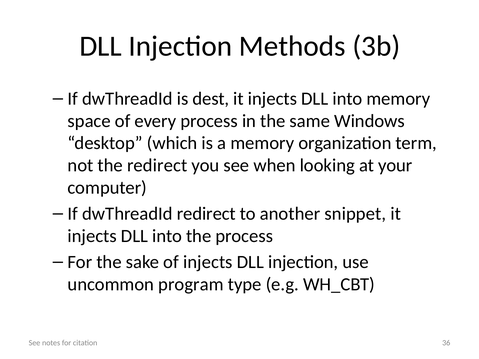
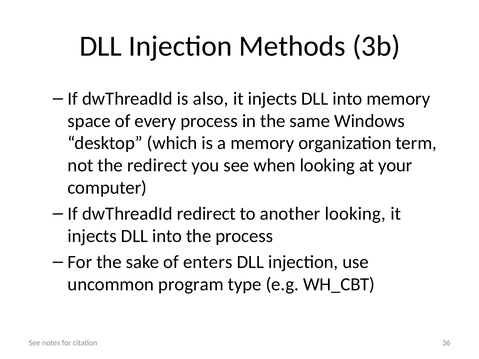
dest: dest -> also
another snippet: snippet -> looking
of injects: injects -> enters
